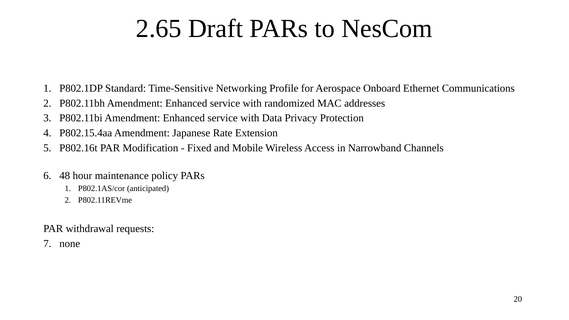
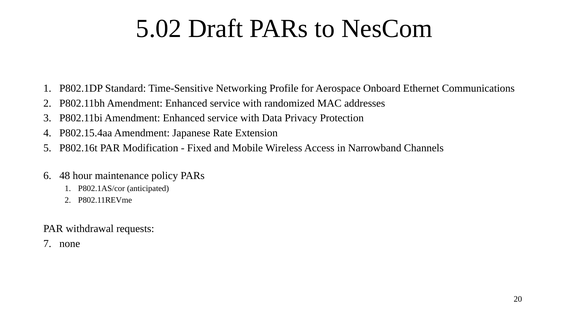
2.65: 2.65 -> 5.02
